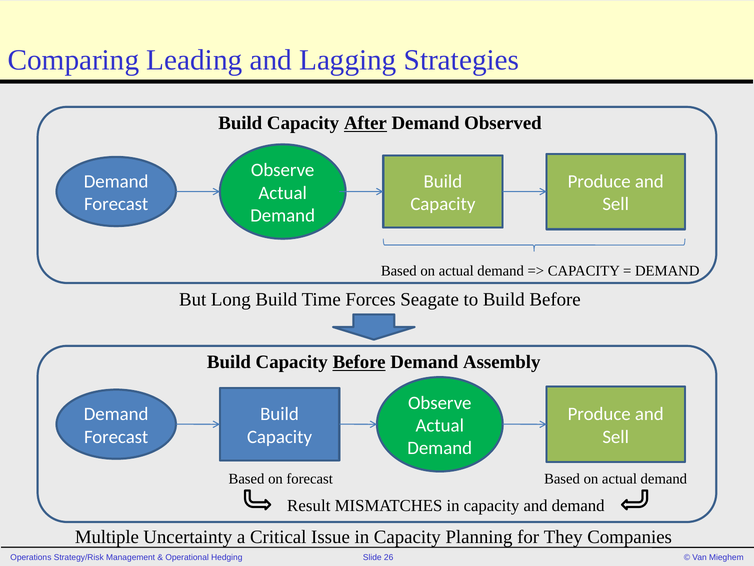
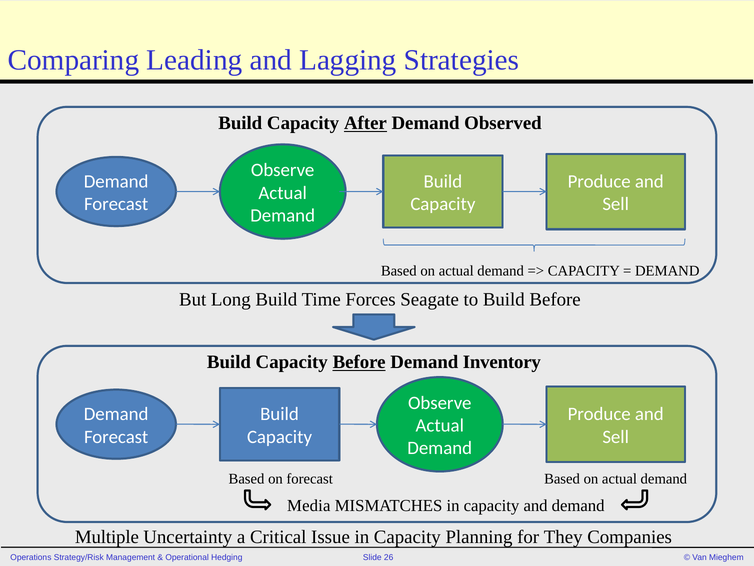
Assembly: Assembly -> Inventory
Result: Result -> Media
